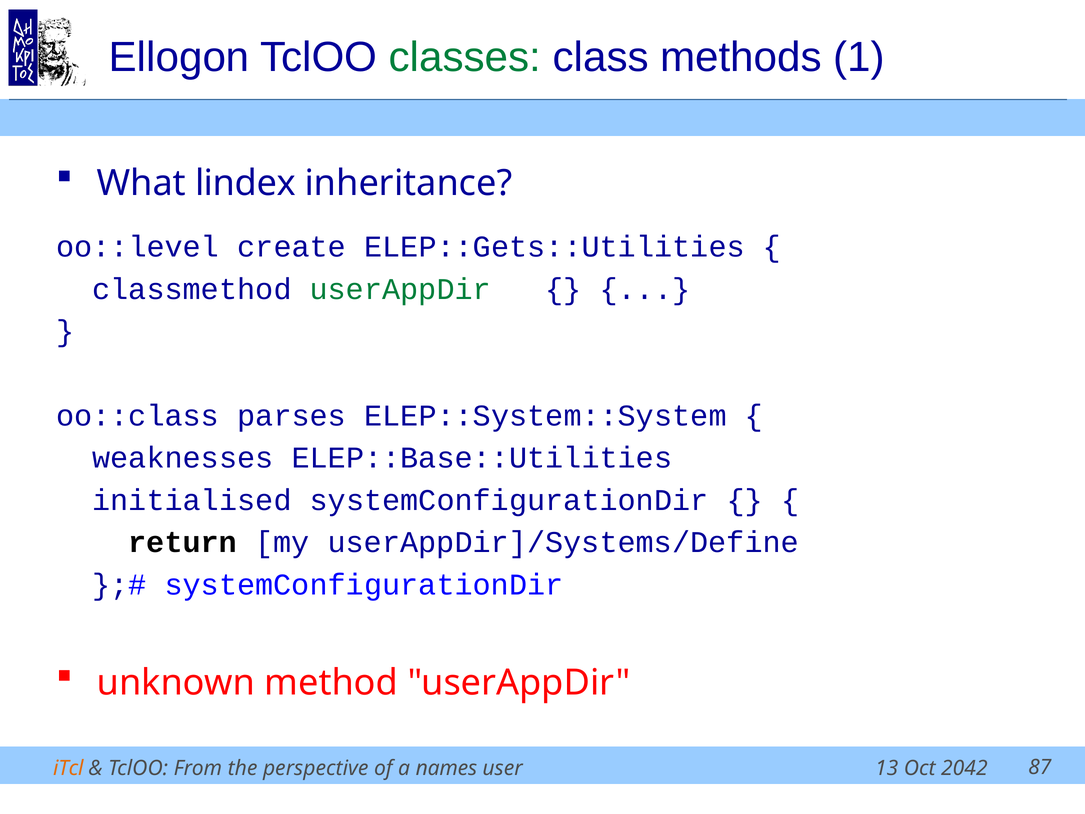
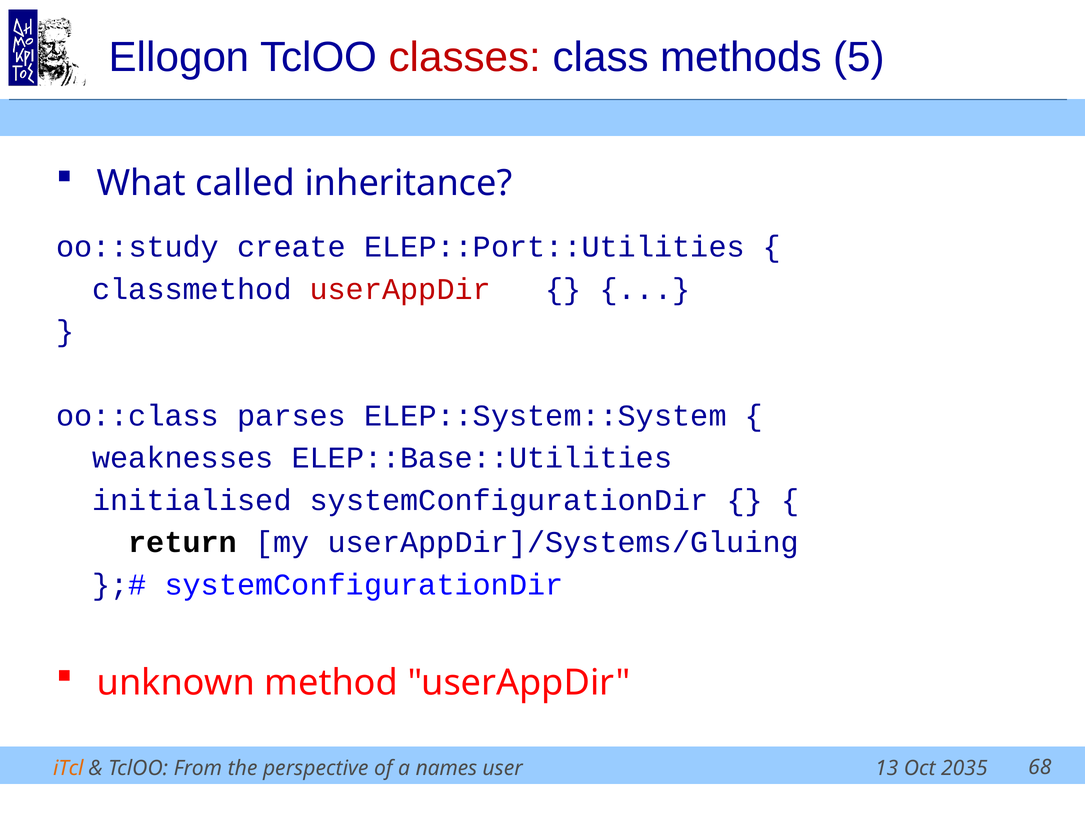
classes colour: green -> red
1: 1 -> 5
lindex: lindex -> called
oo::level: oo::level -> oo::study
ELEP::Gets::Utilities: ELEP::Gets::Utilities -> ELEP::Port::Utilities
userAppDir at (400, 289) colour: green -> red
userAppDir]/Systems/Define: userAppDir]/Systems/Define -> userAppDir]/Systems/Gluing
2042: 2042 -> 2035
87: 87 -> 68
